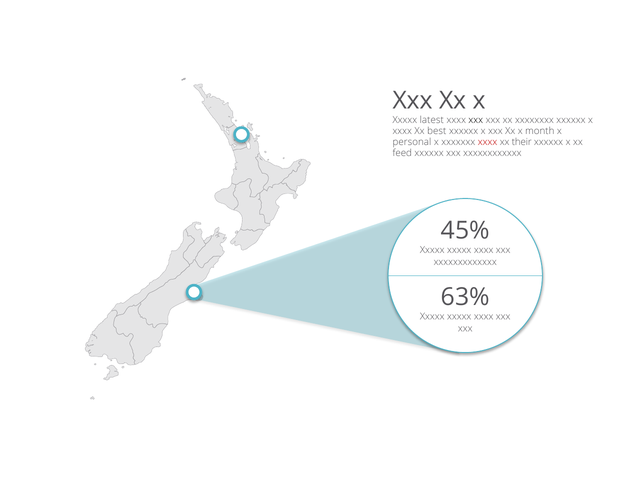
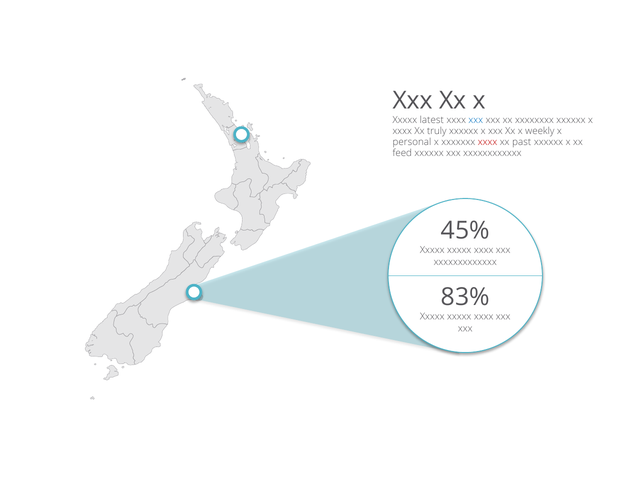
xxx at (476, 120) colour: black -> blue
best: best -> truly
month: month -> weekly
their: their -> past
63%: 63% -> 83%
